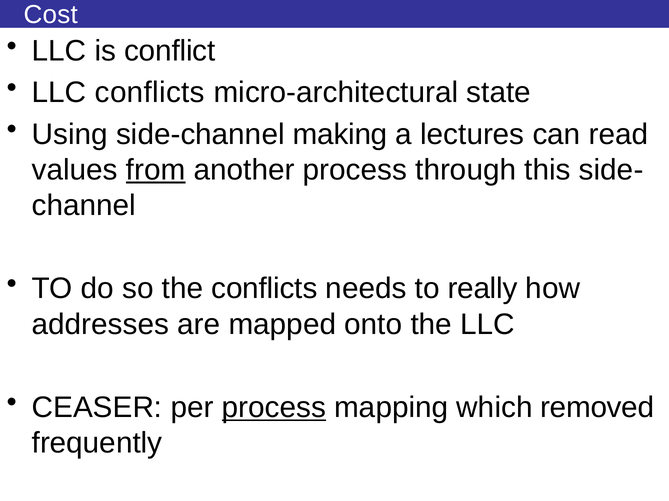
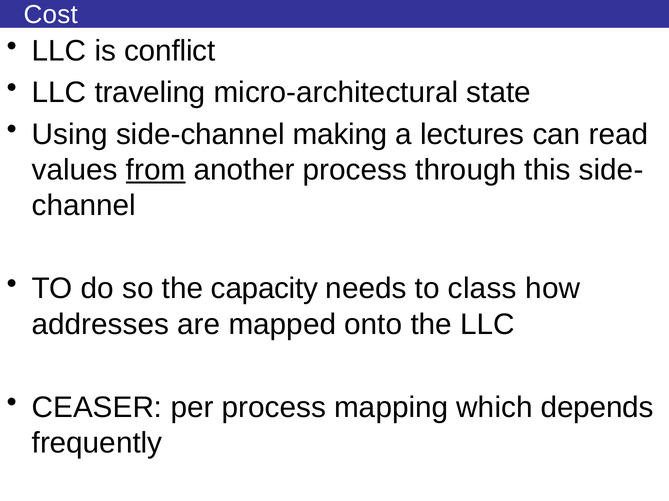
LLC conflicts: conflicts -> traveling
the conflicts: conflicts -> capacity
really: really -> class
process at (274, 408) underline: present -> none
removed: removed -> depends
